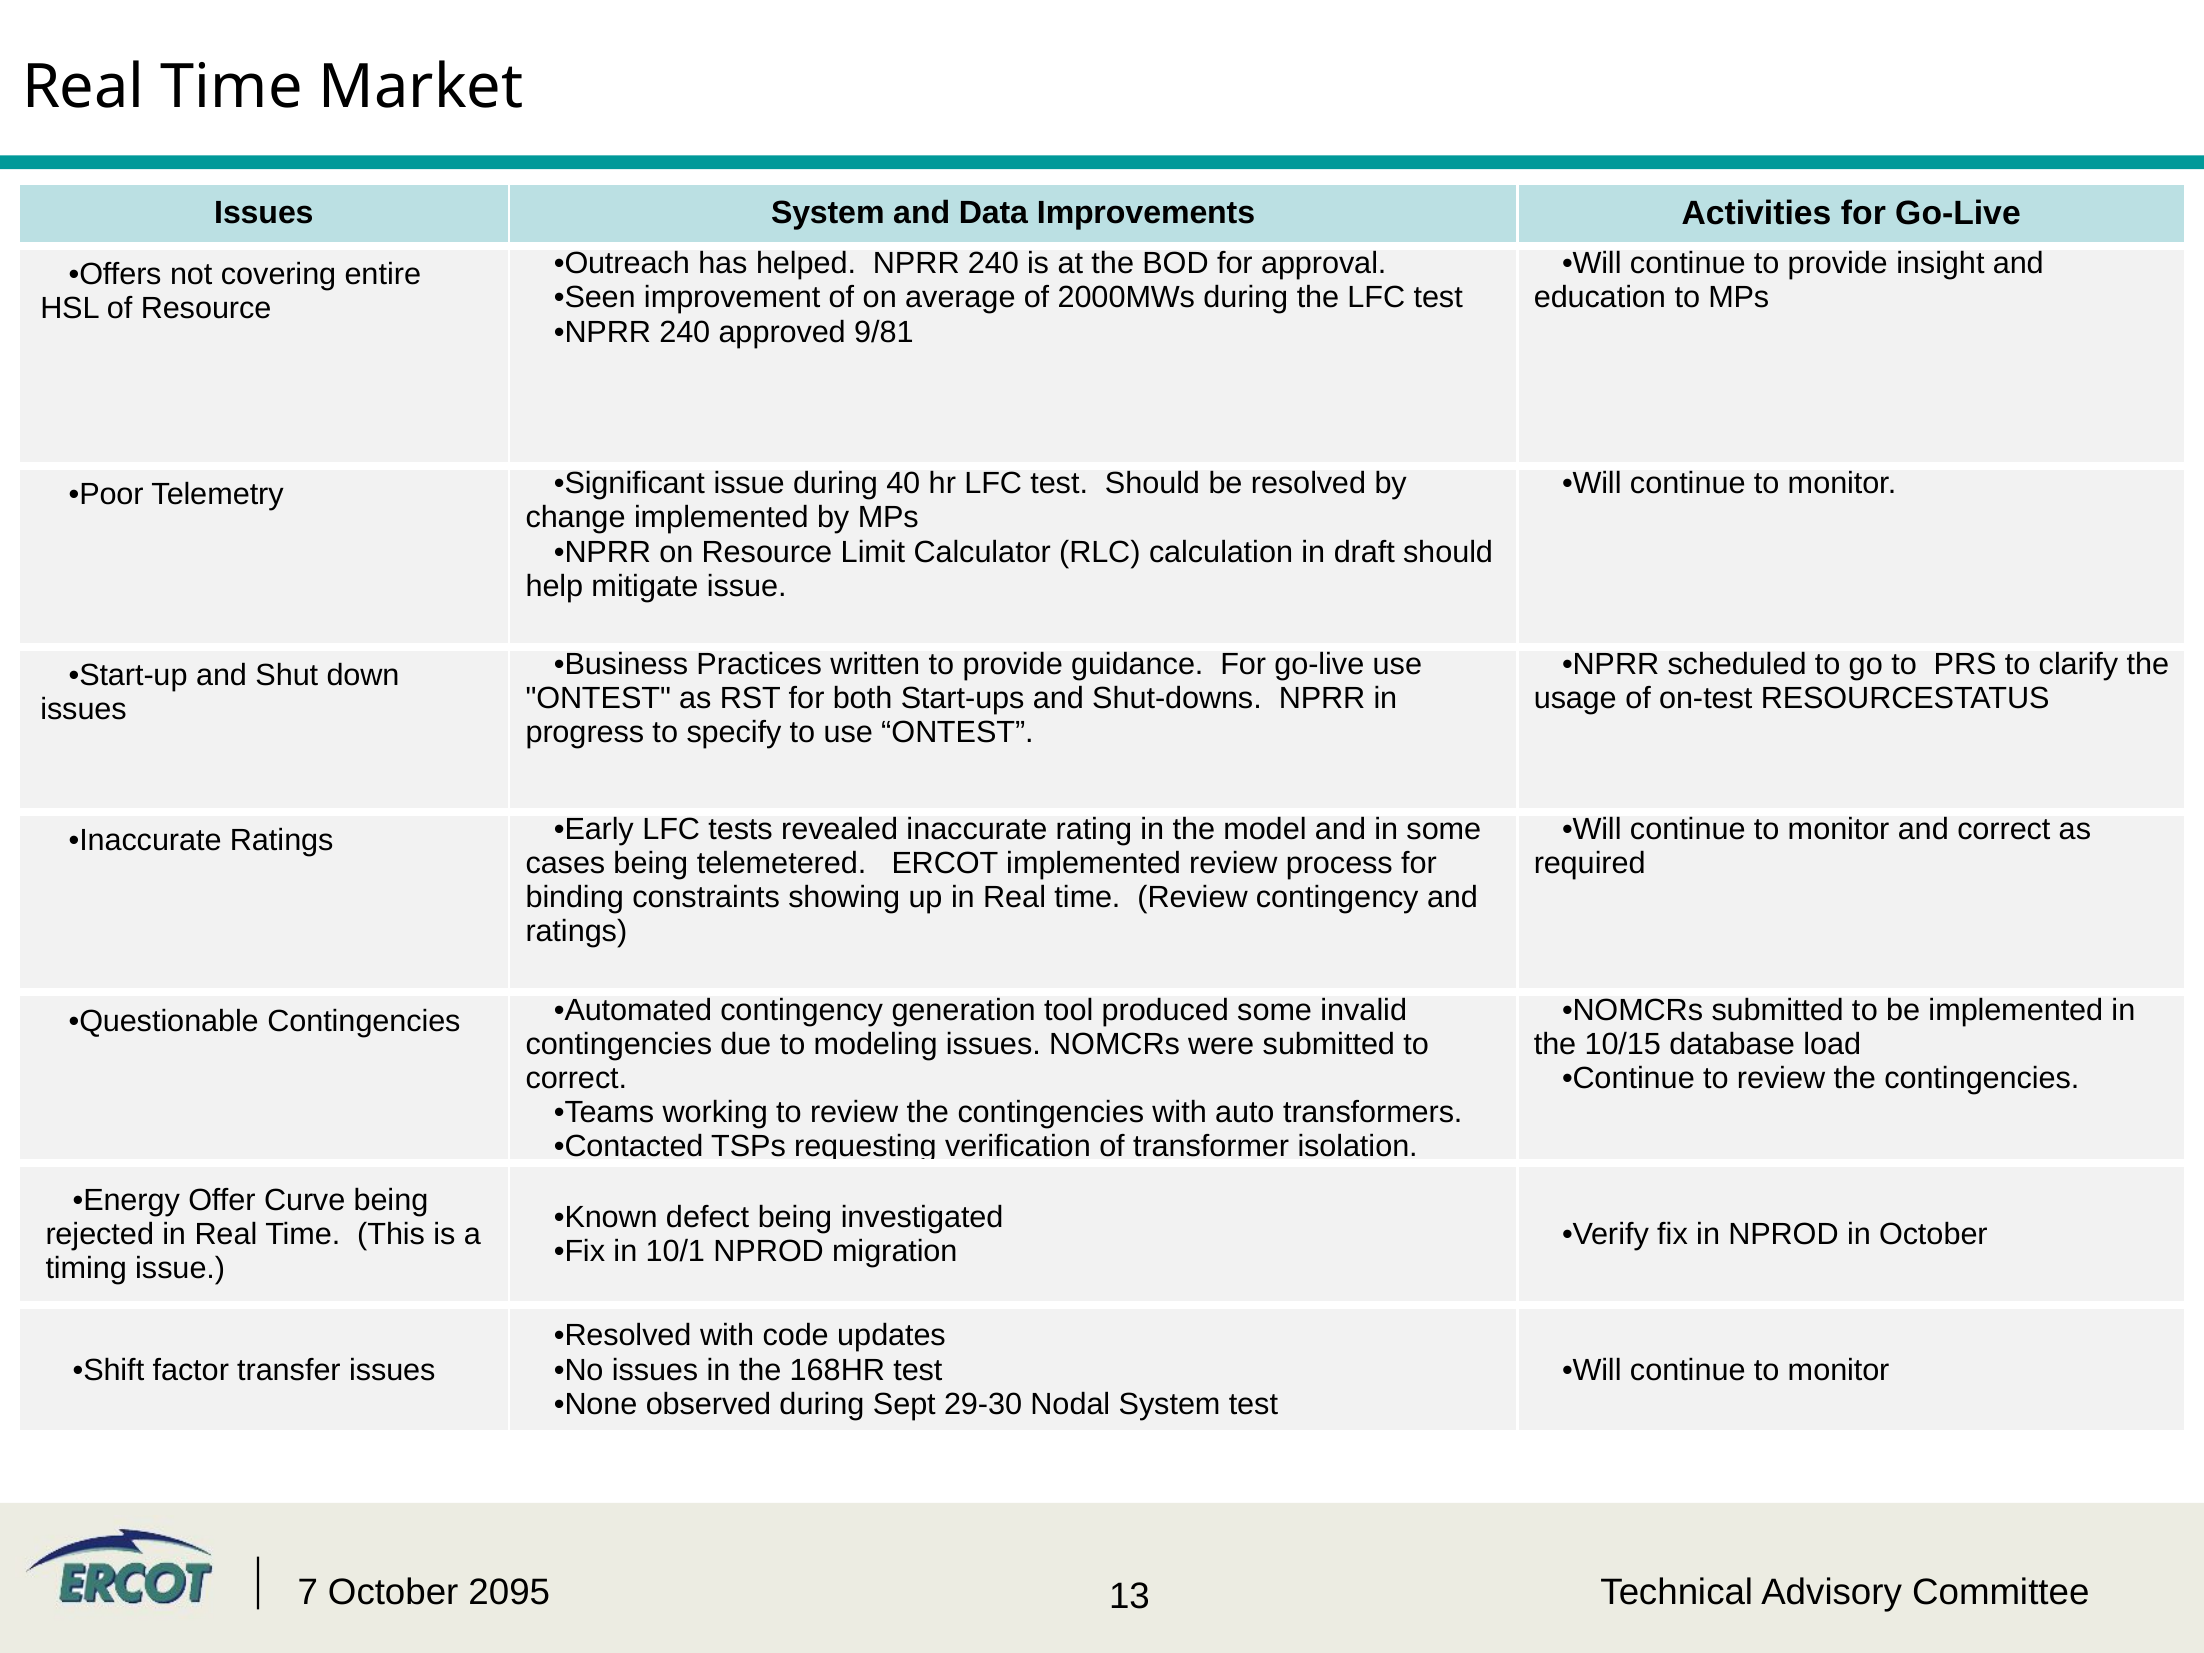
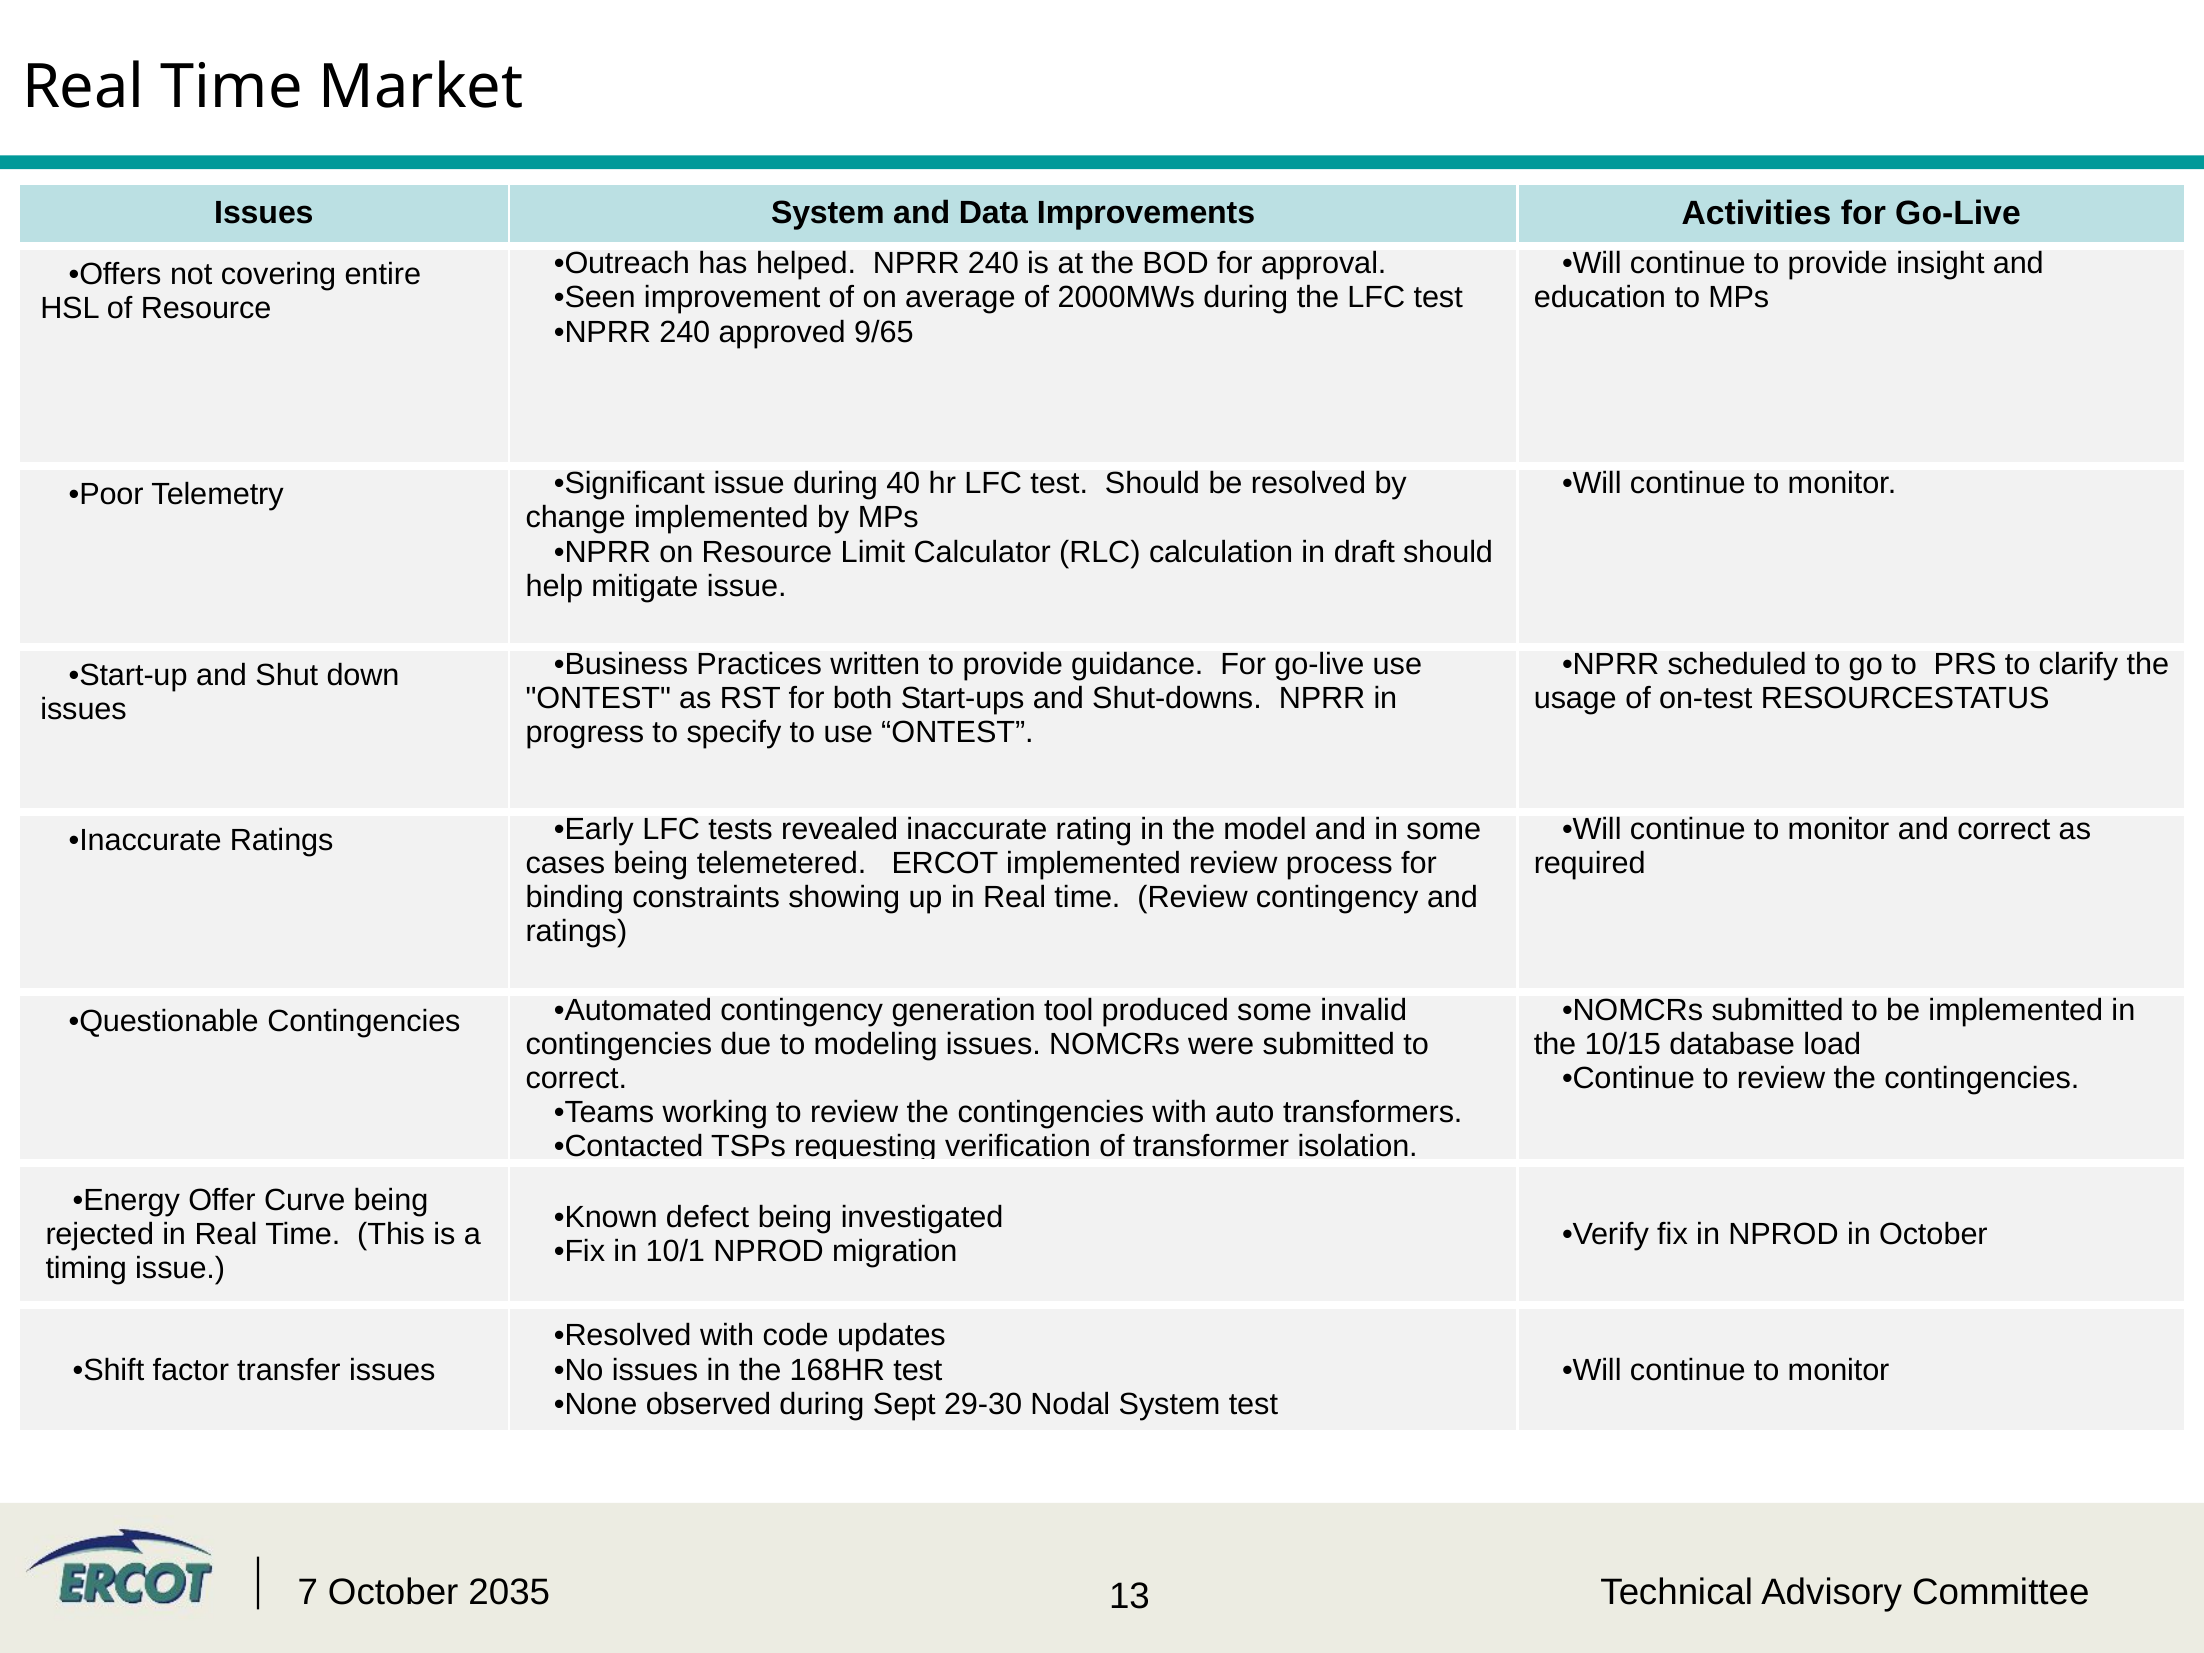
9/81: 9/81 -> 9/65
2095: 2095 -> 2035
